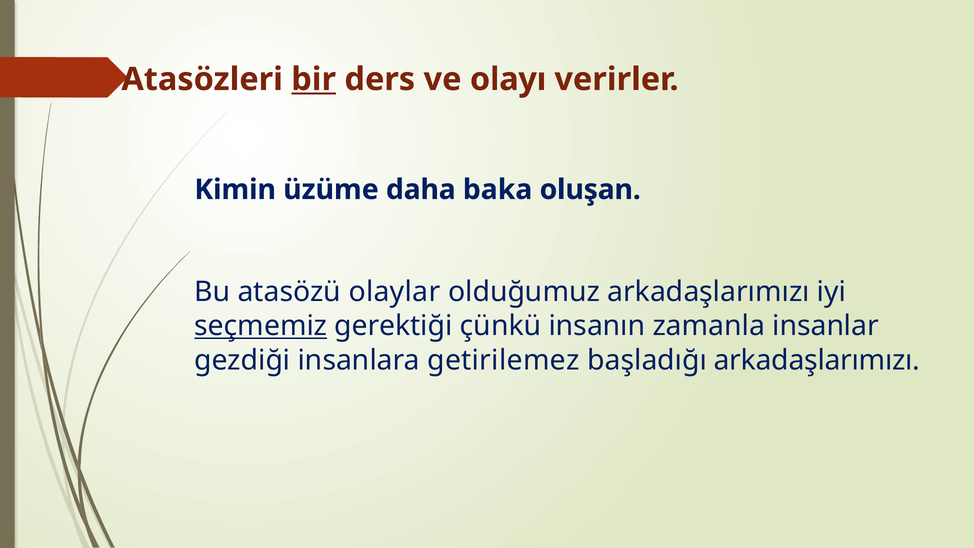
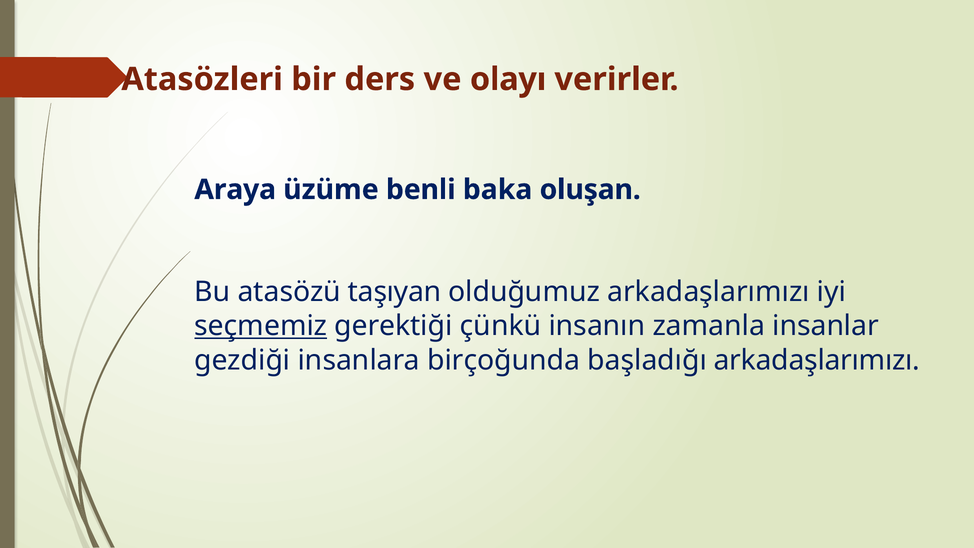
bir underline: present -> none
Kimin: Kimin -> Araya
daha: daha -> benli
olaylar: olaylar -> taşıyan
getirilemez: getirilemez -> birçoğunda
